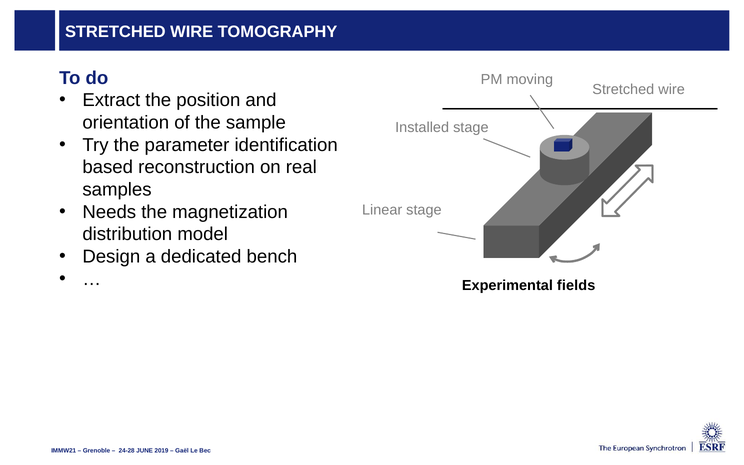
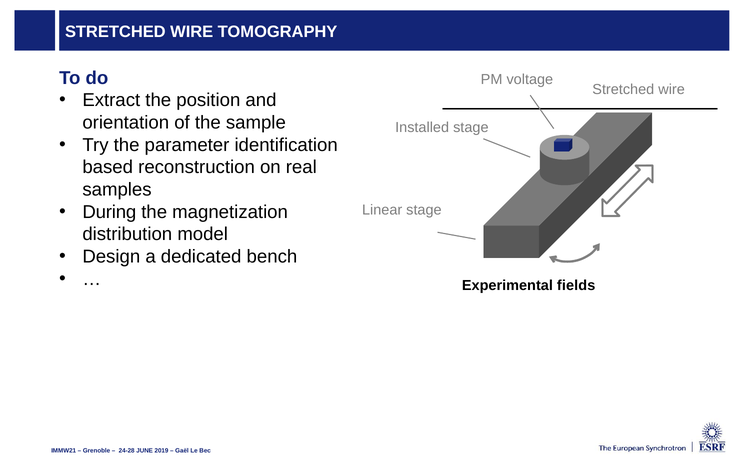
moving: moving -> voltage
Needs: Needs -> During
